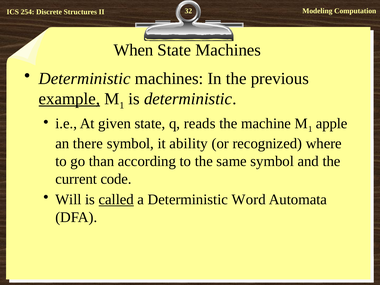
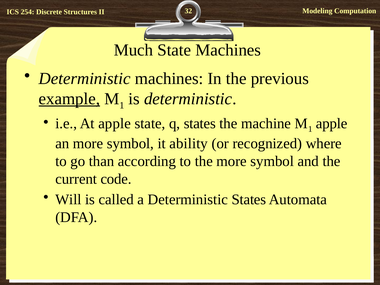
When: When -> Much
At given: given -> apple
q reads: reads -> states
an there: there -> more
the same: same -> more
called underline: present -> none
Deterministic Word: Word -> States
